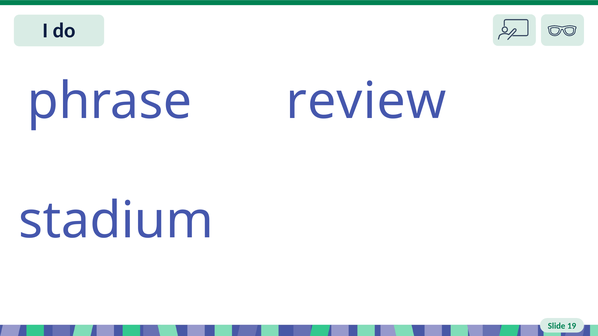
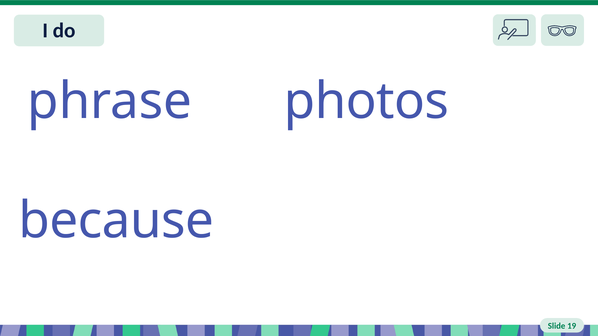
review: review -> photos
stadium: stadium -> because
